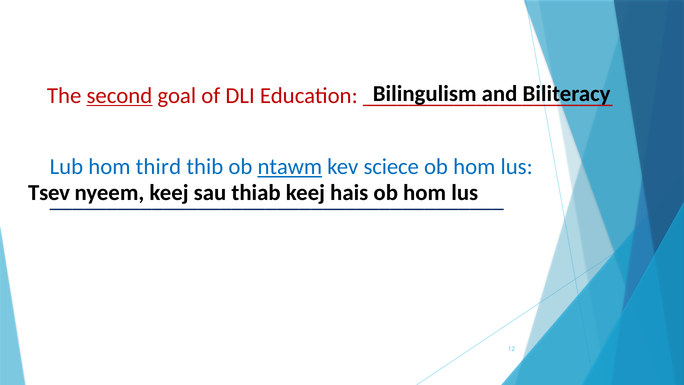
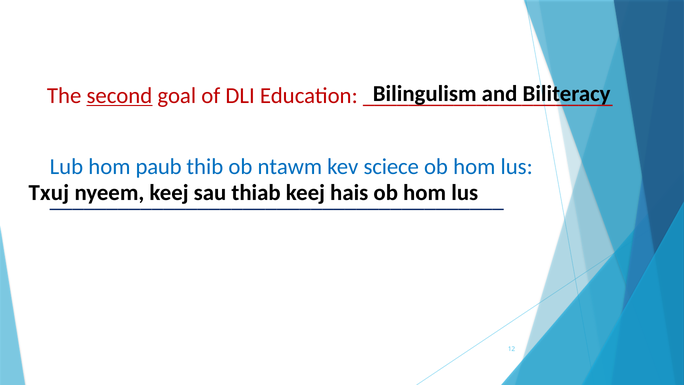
third: third -> paub
ntawm underline: present -> none
Tsev: Tsev -> Txuj
